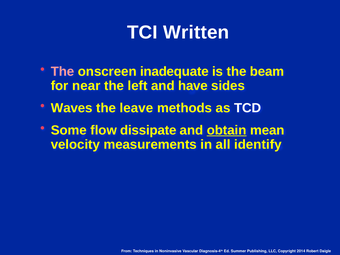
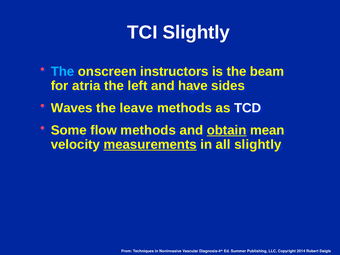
TCI Written: Written -> Slightly
The at (63, 72) colour: pink -> light blue
inadequate: inadequate -> instructors
near: near -> atria
flow dissipate: dissipate -> methods
measurements underline: none -> present
all identify: identify -> slightly
